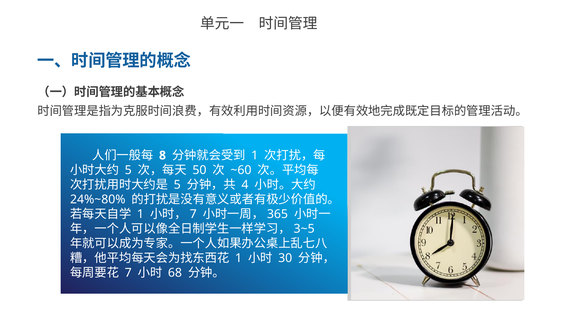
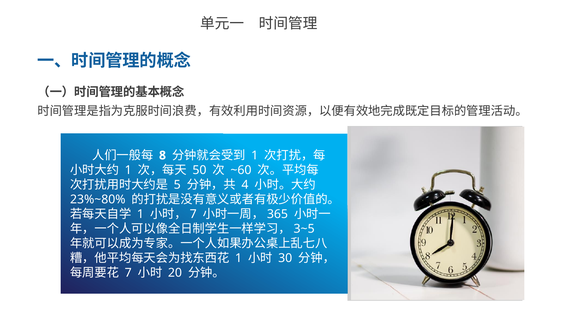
5 at (128, 170): 5 -> 1
24%~80%: 24%~80% -> 23%~80%
68: 68 -> 20
